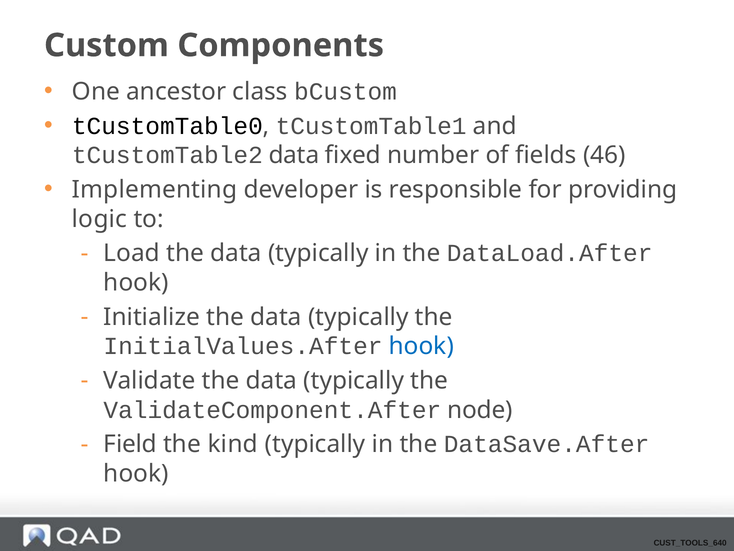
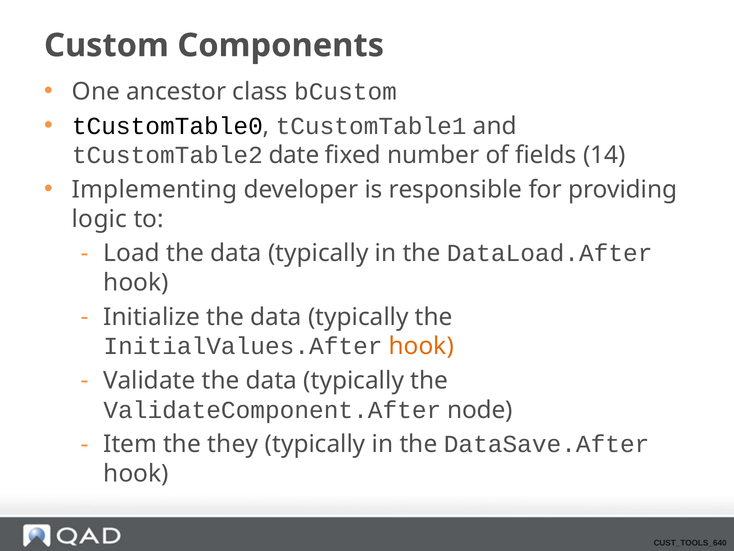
tCustomTable2 data: data -> date
46: 46 -> 14
hook at (421, 346) colour: blue -> orange
Field: Field -> Item
kind: kind -> they
